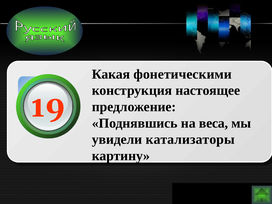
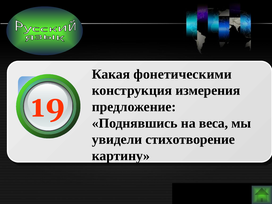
настоящее: настоящее -> измерения
катализаторы: катализаторы -> стихотворение
